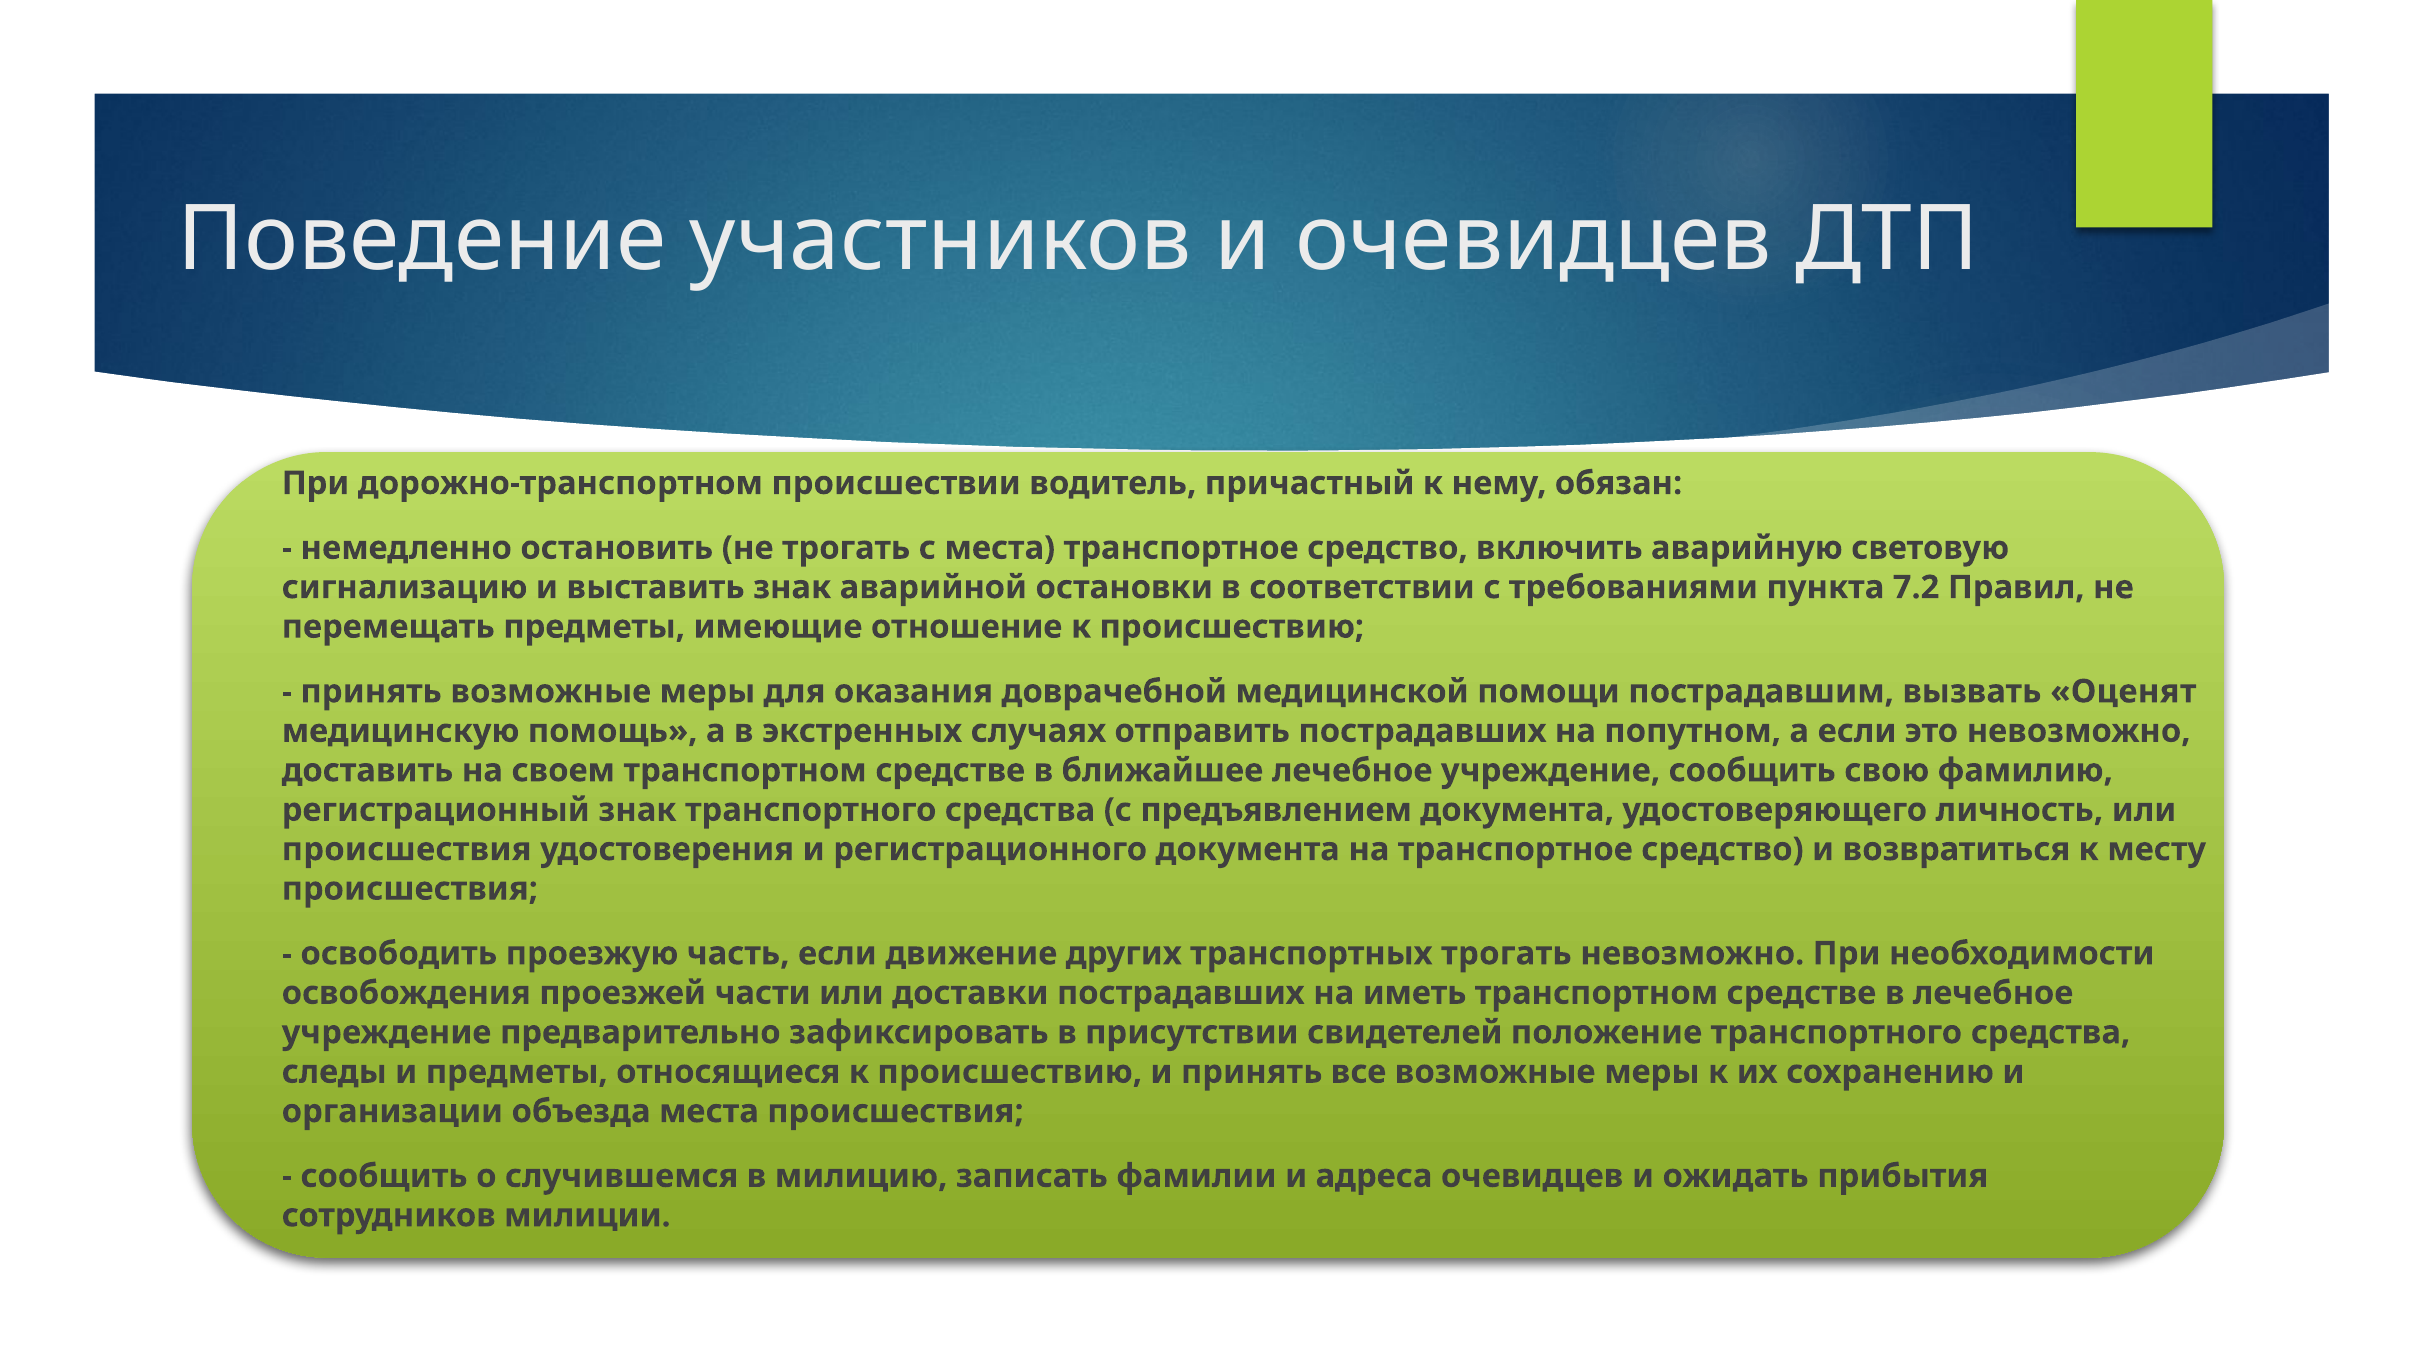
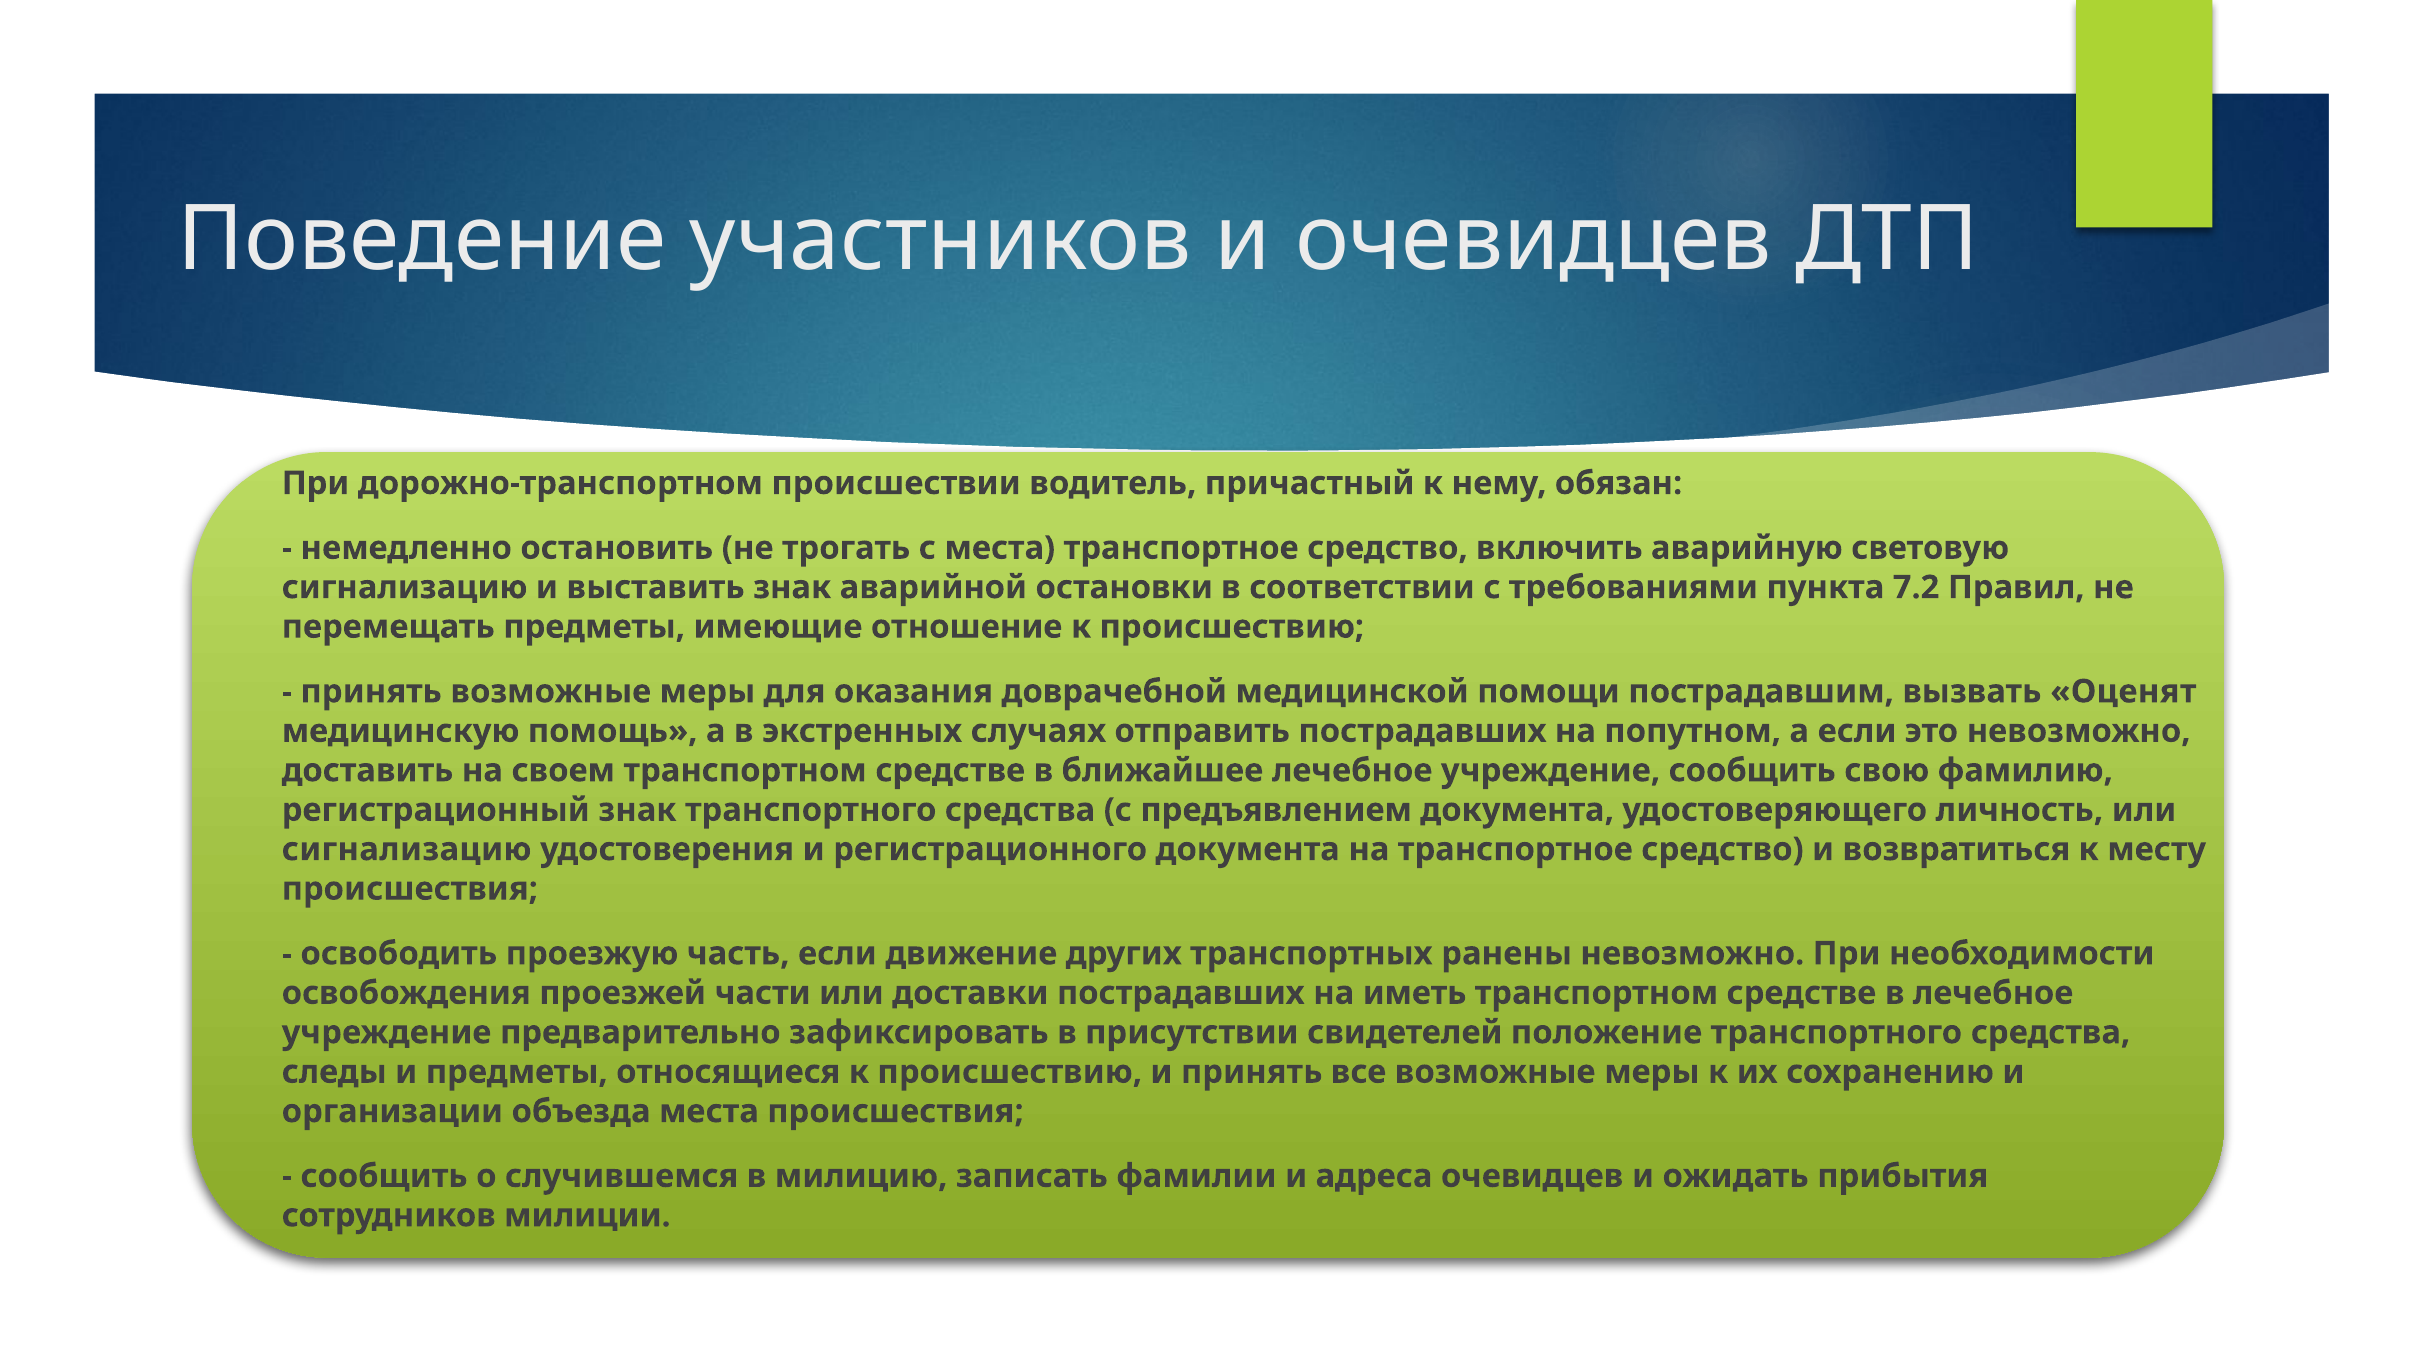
происшествия at (407, 849): происшествия -> сигнализацию
транспортных трогать: трогать -> ранены
